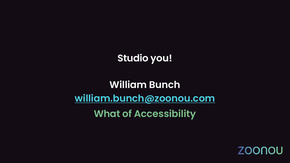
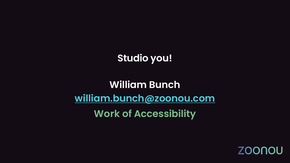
What: What -> Work
